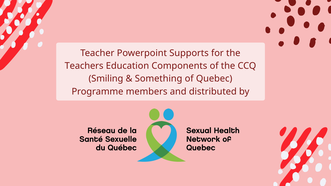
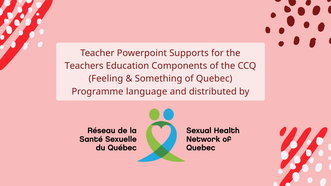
Smiling: Smiling -> Feeling
members: members -> language
